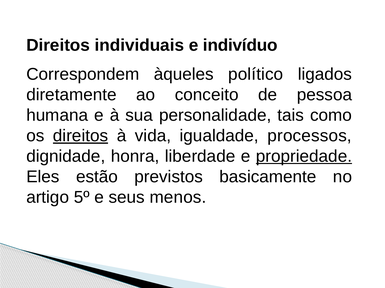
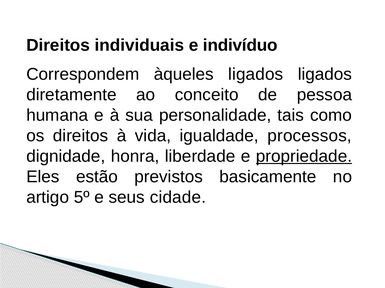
àqueles político: político -> ligados
direitos at (81, 136) underline: present -> none
menos: menos -> cidade
